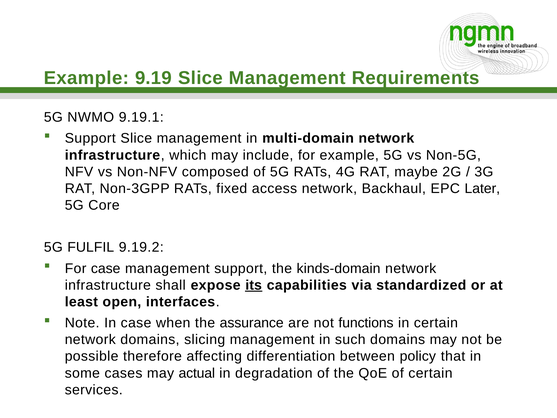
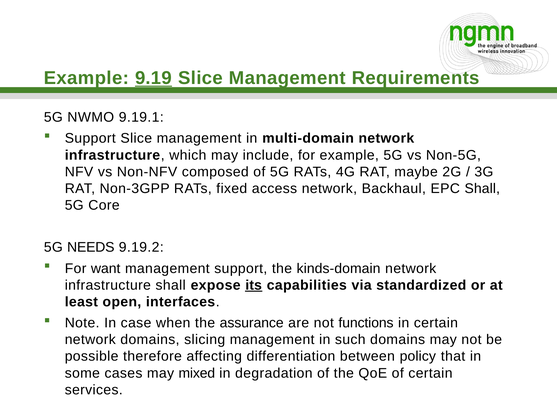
9.19 underline: none -> present
EPC Later: Later -> Shall
FULFIL: FULFIL -> NEEDS
For case: case -> want
actual: actual -> mixed
